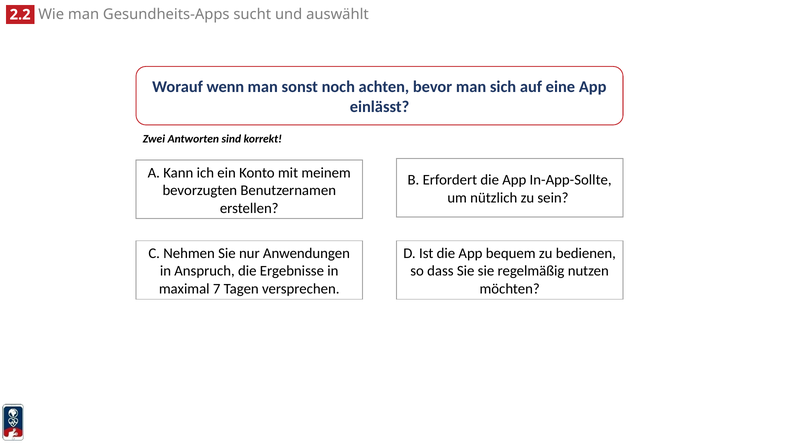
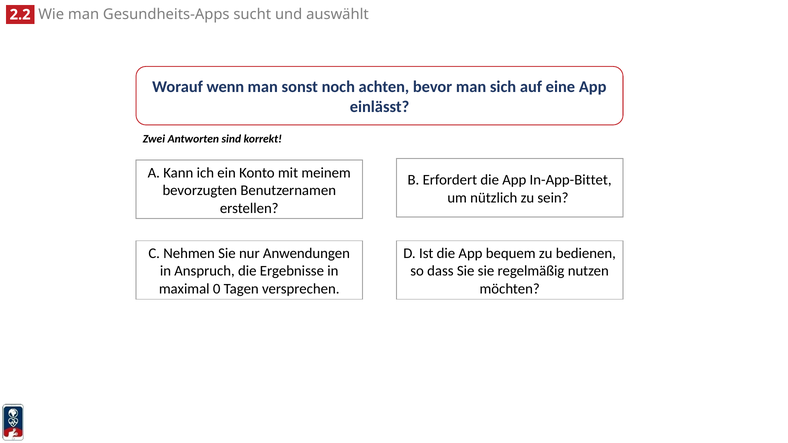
In-App-Sollte: In-App-Sollte -> In-App-Bittet
7: 7 -> 0
